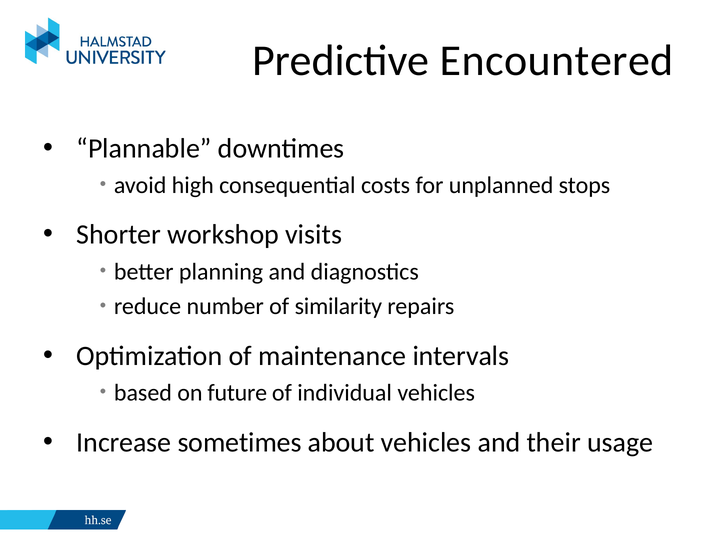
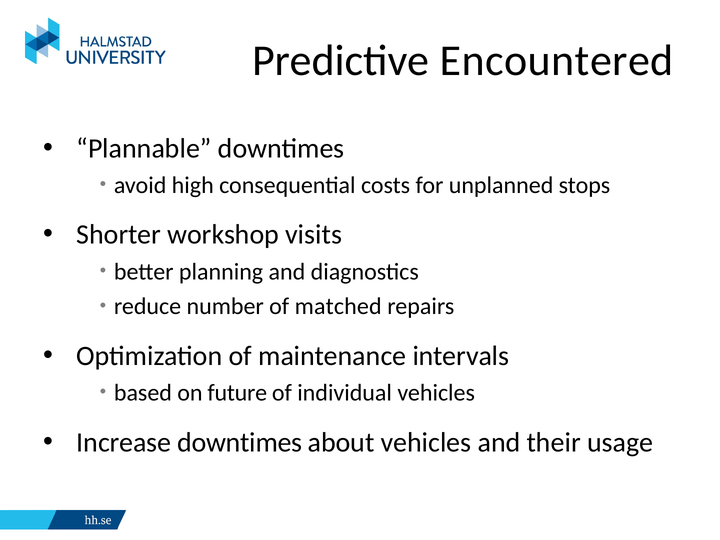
similarity: similarity -> matched
Increase sometimes: sometimes -> downtimes
